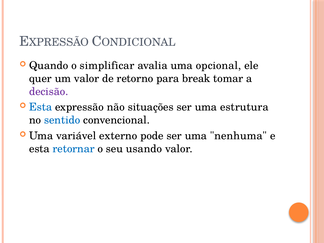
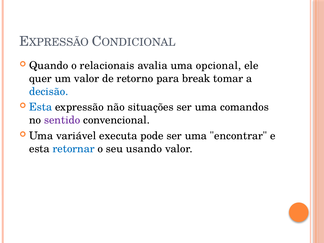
simplificar: simplificar -> relacionais
decisão colour: purple -> blue
estrutura: estrutura -> comandos
sentido colour: blue -> purple
externo: externo -> executa
nenhuma: nenhuma -> encontrar
